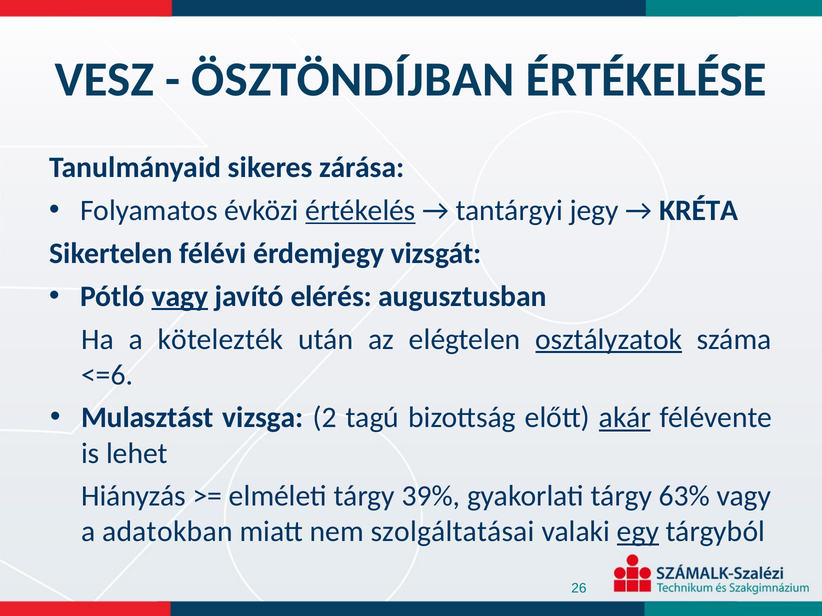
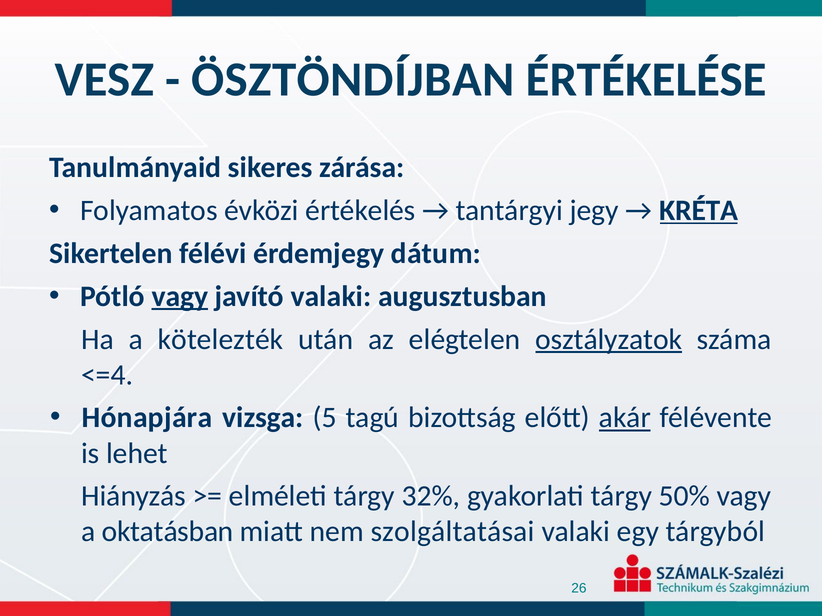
értékelés underline: present -> none
KRÉTA underline: none -> present
vizsgát: vizsgát -> dátum
javító elérés: elérés -> valaki
<=6: <=6 -> <=4
Mulasztást: Mulasztást -> Hónapjára
2: 2 -> 5
39%: 39% -> 32%
63%: 63% -> 50%
adatokban: adatokban -> oktatásban
egy underline: present -> none
